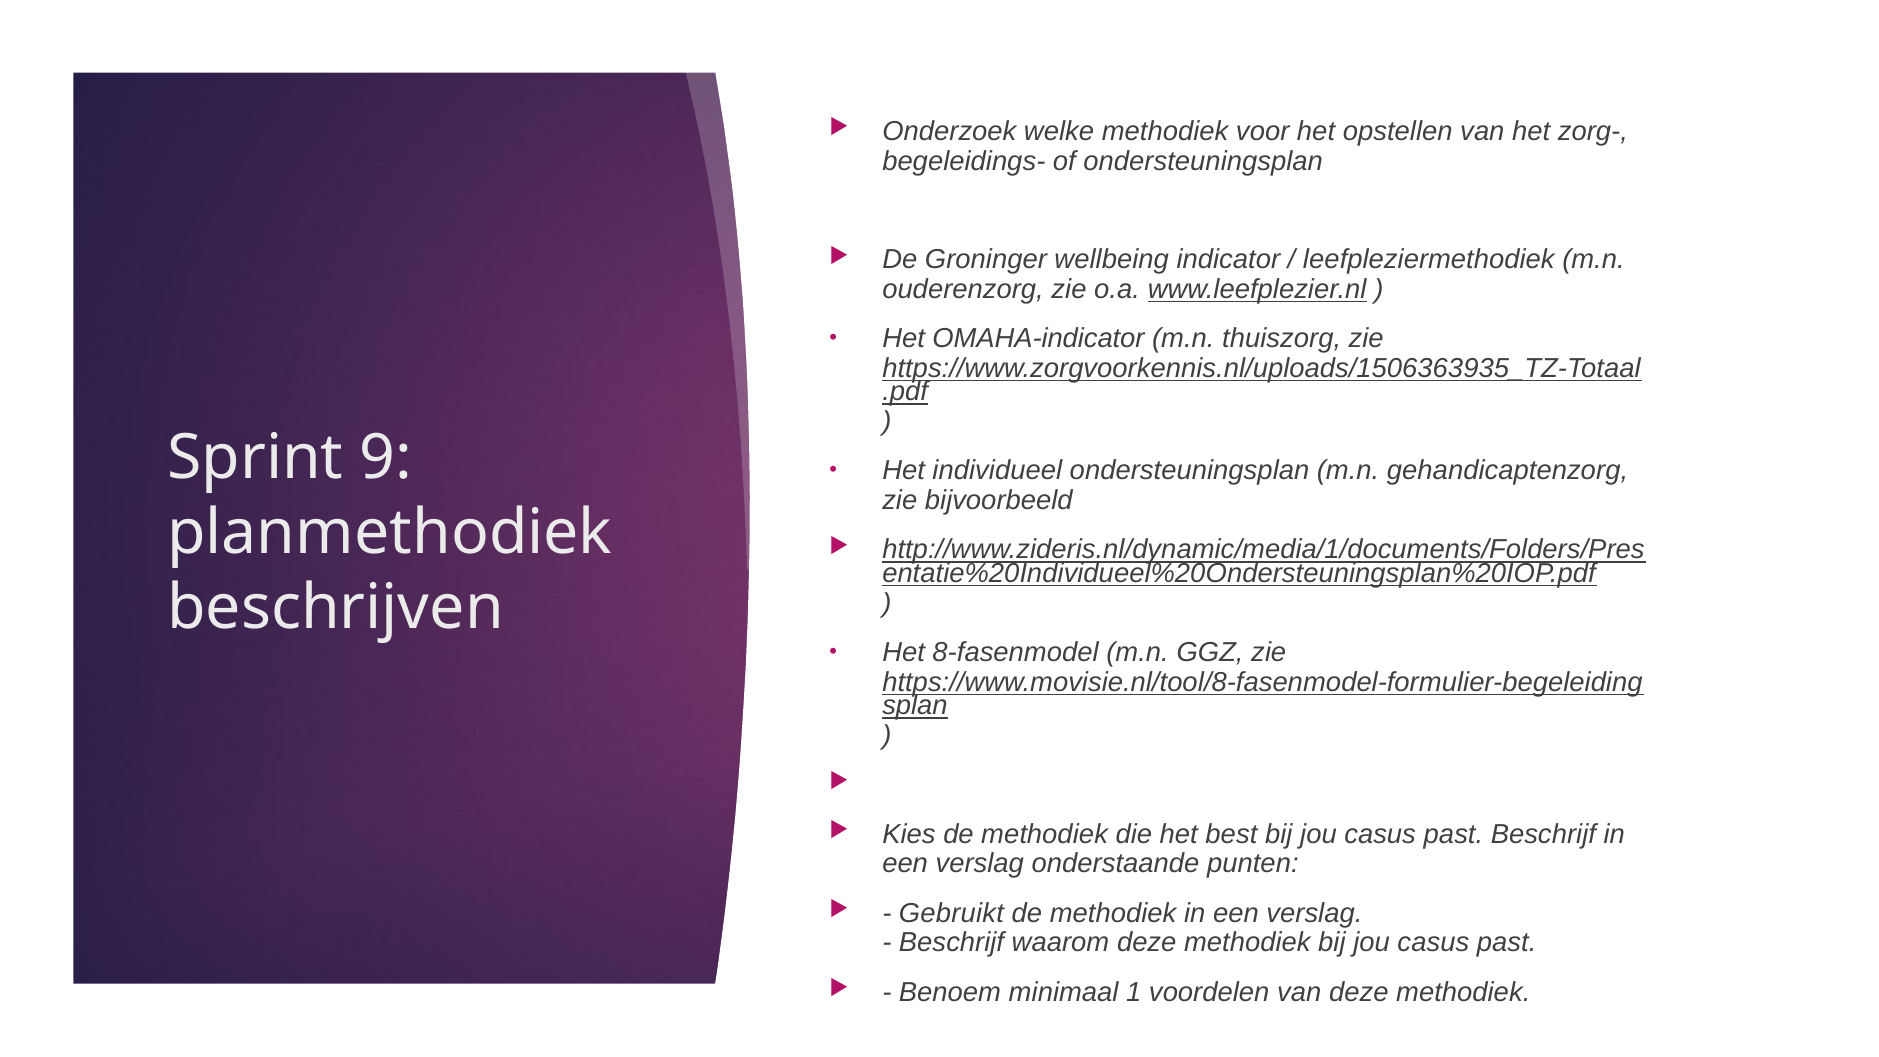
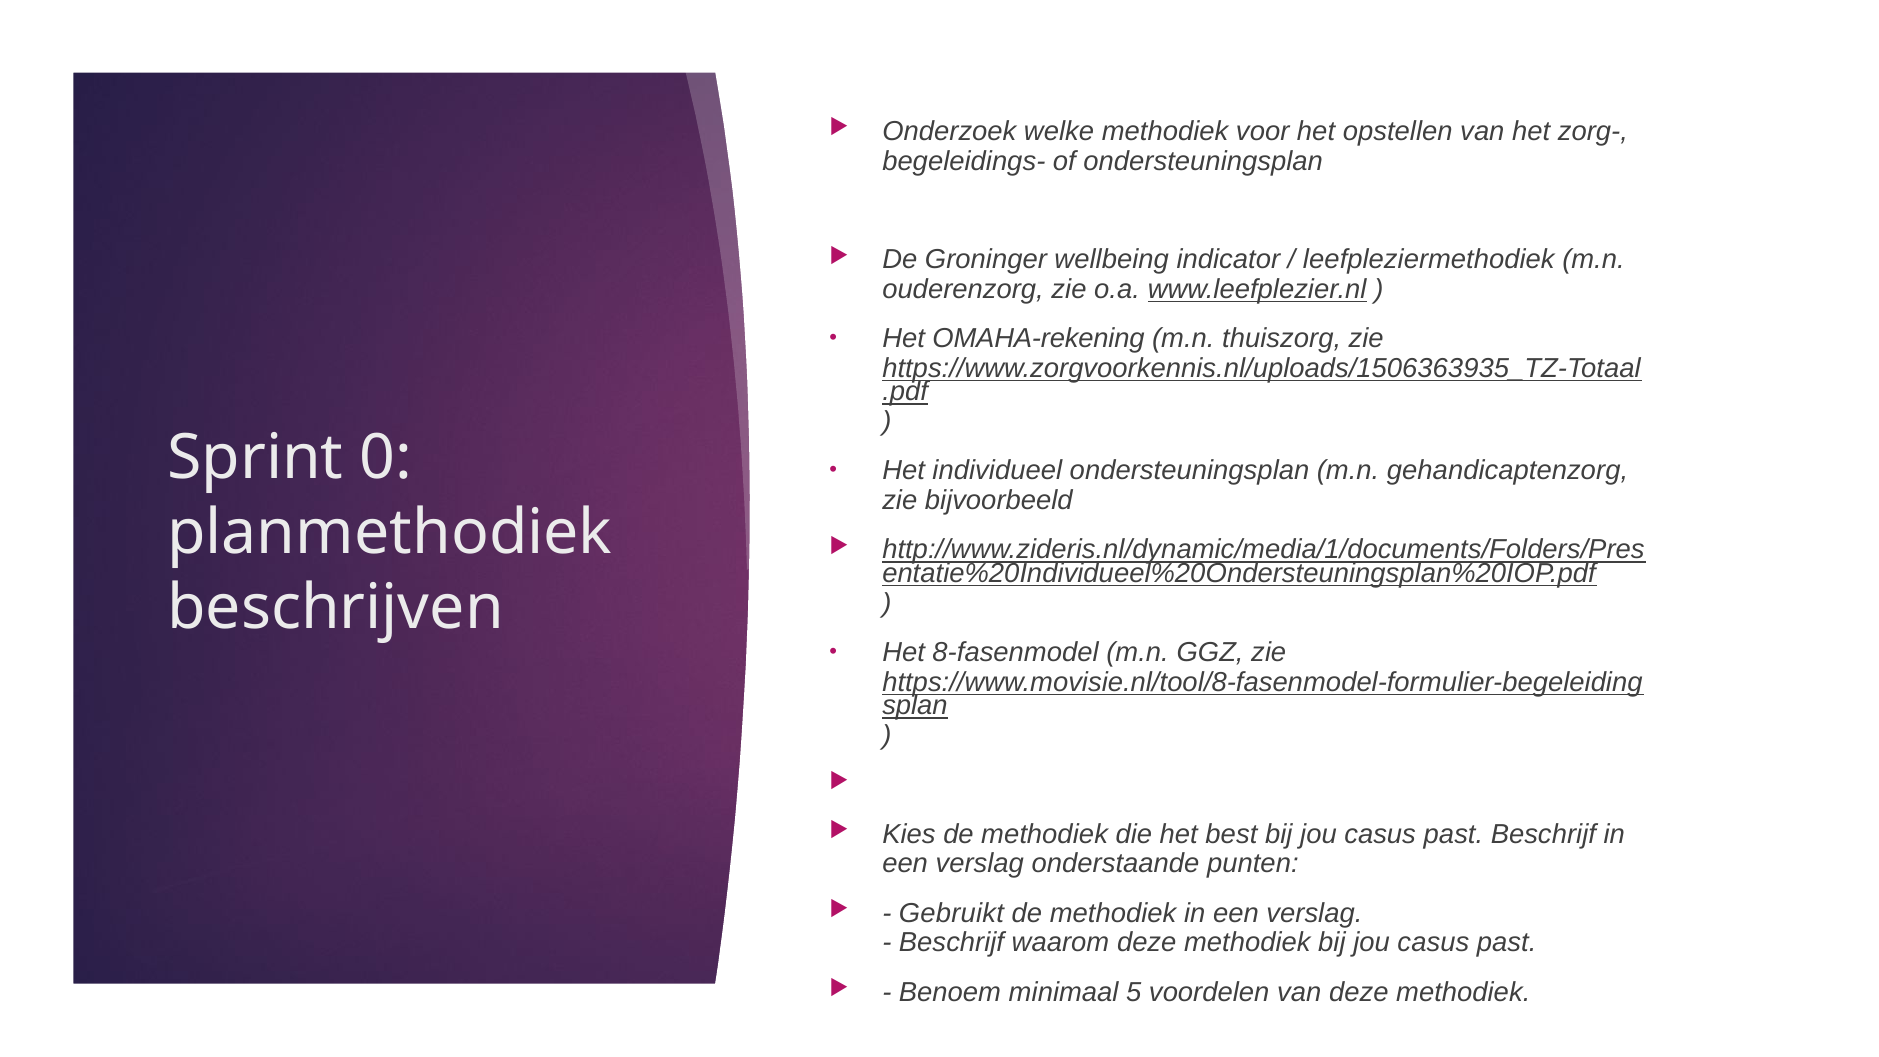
OMAHA-indicator: OMAHA-indicator -> OMAHA-rekening
9: 9 -> 0
1: 1 -> 5
